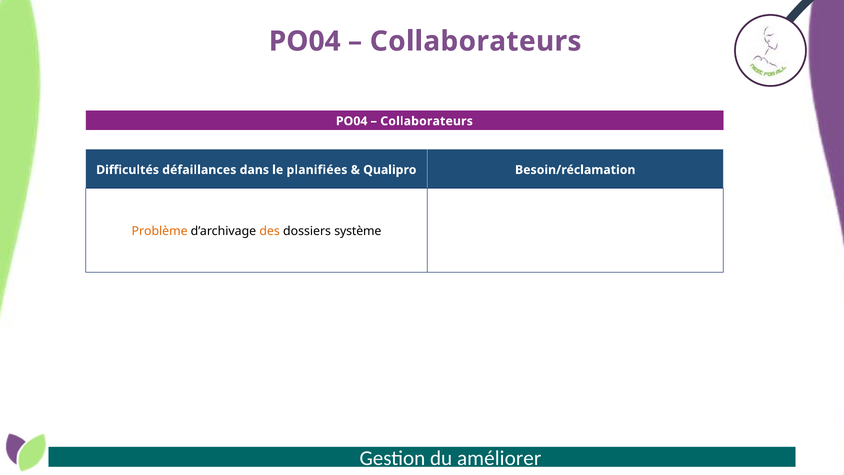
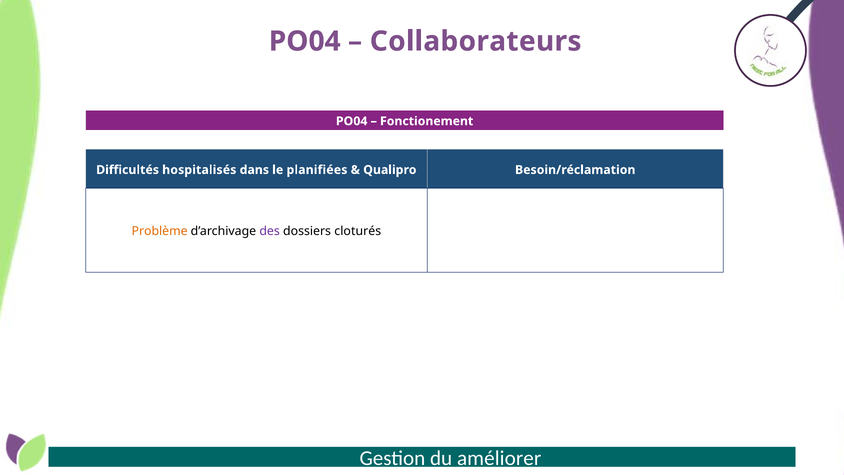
Collaborateurs at (427, 121): Collaborateurs -> Fonctionement
défaillances: défaillances -> hospitalisés
des colour: orange -> purple
système: système -> cloturés
